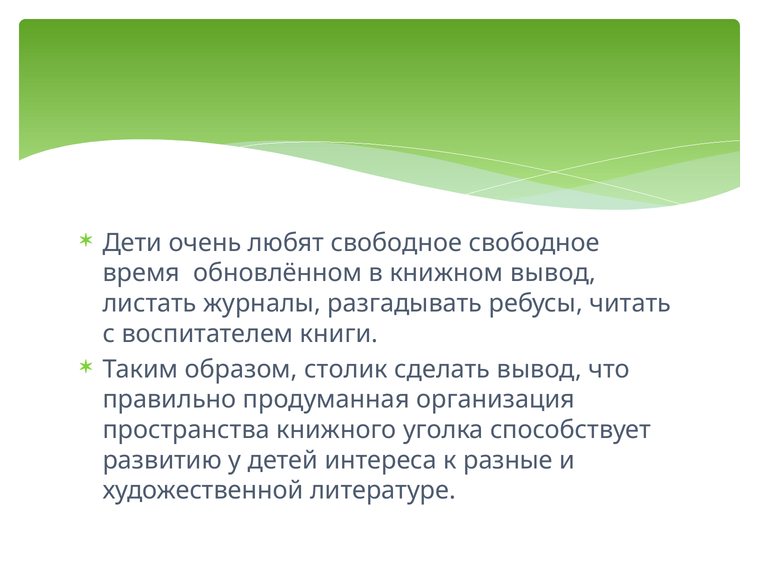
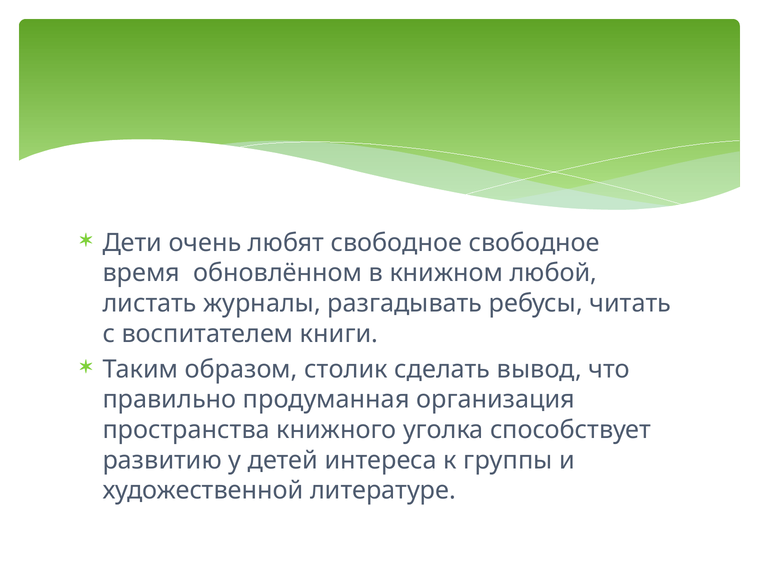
книжном вывод: вывод -> любой
разные: разные -> группы
